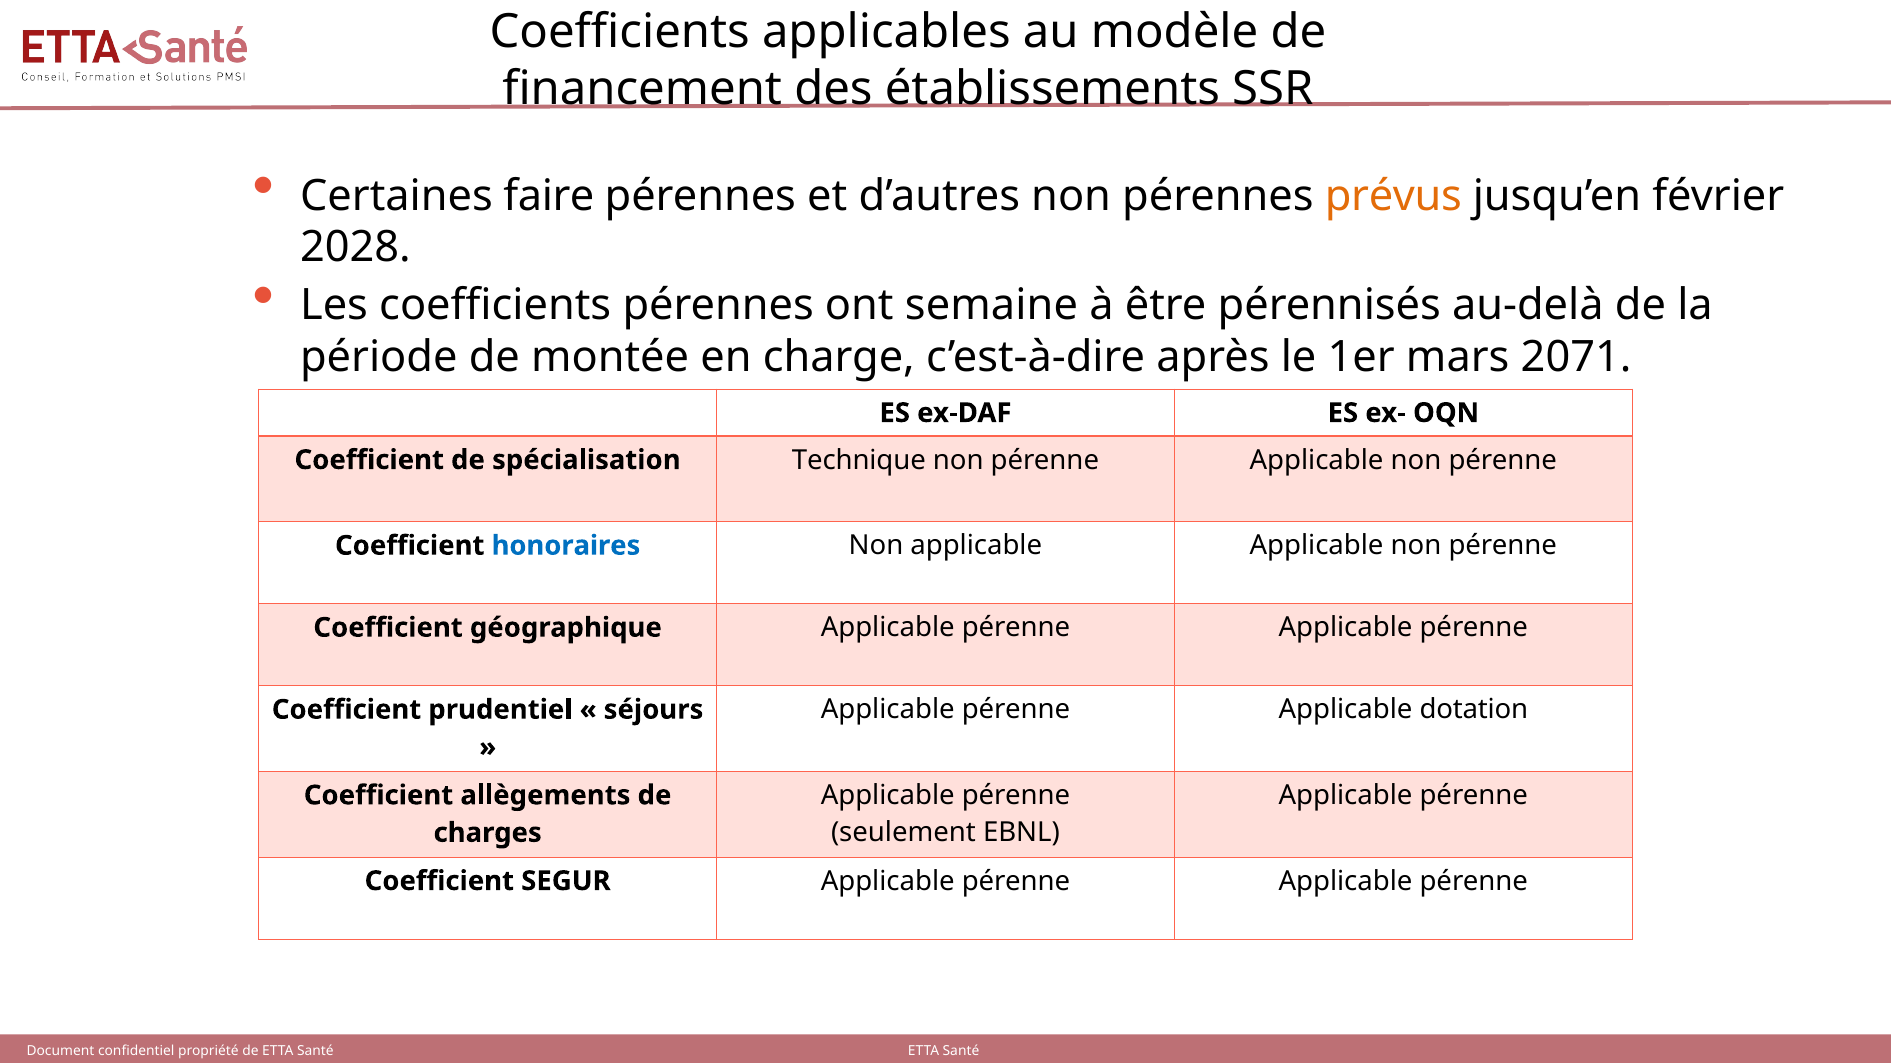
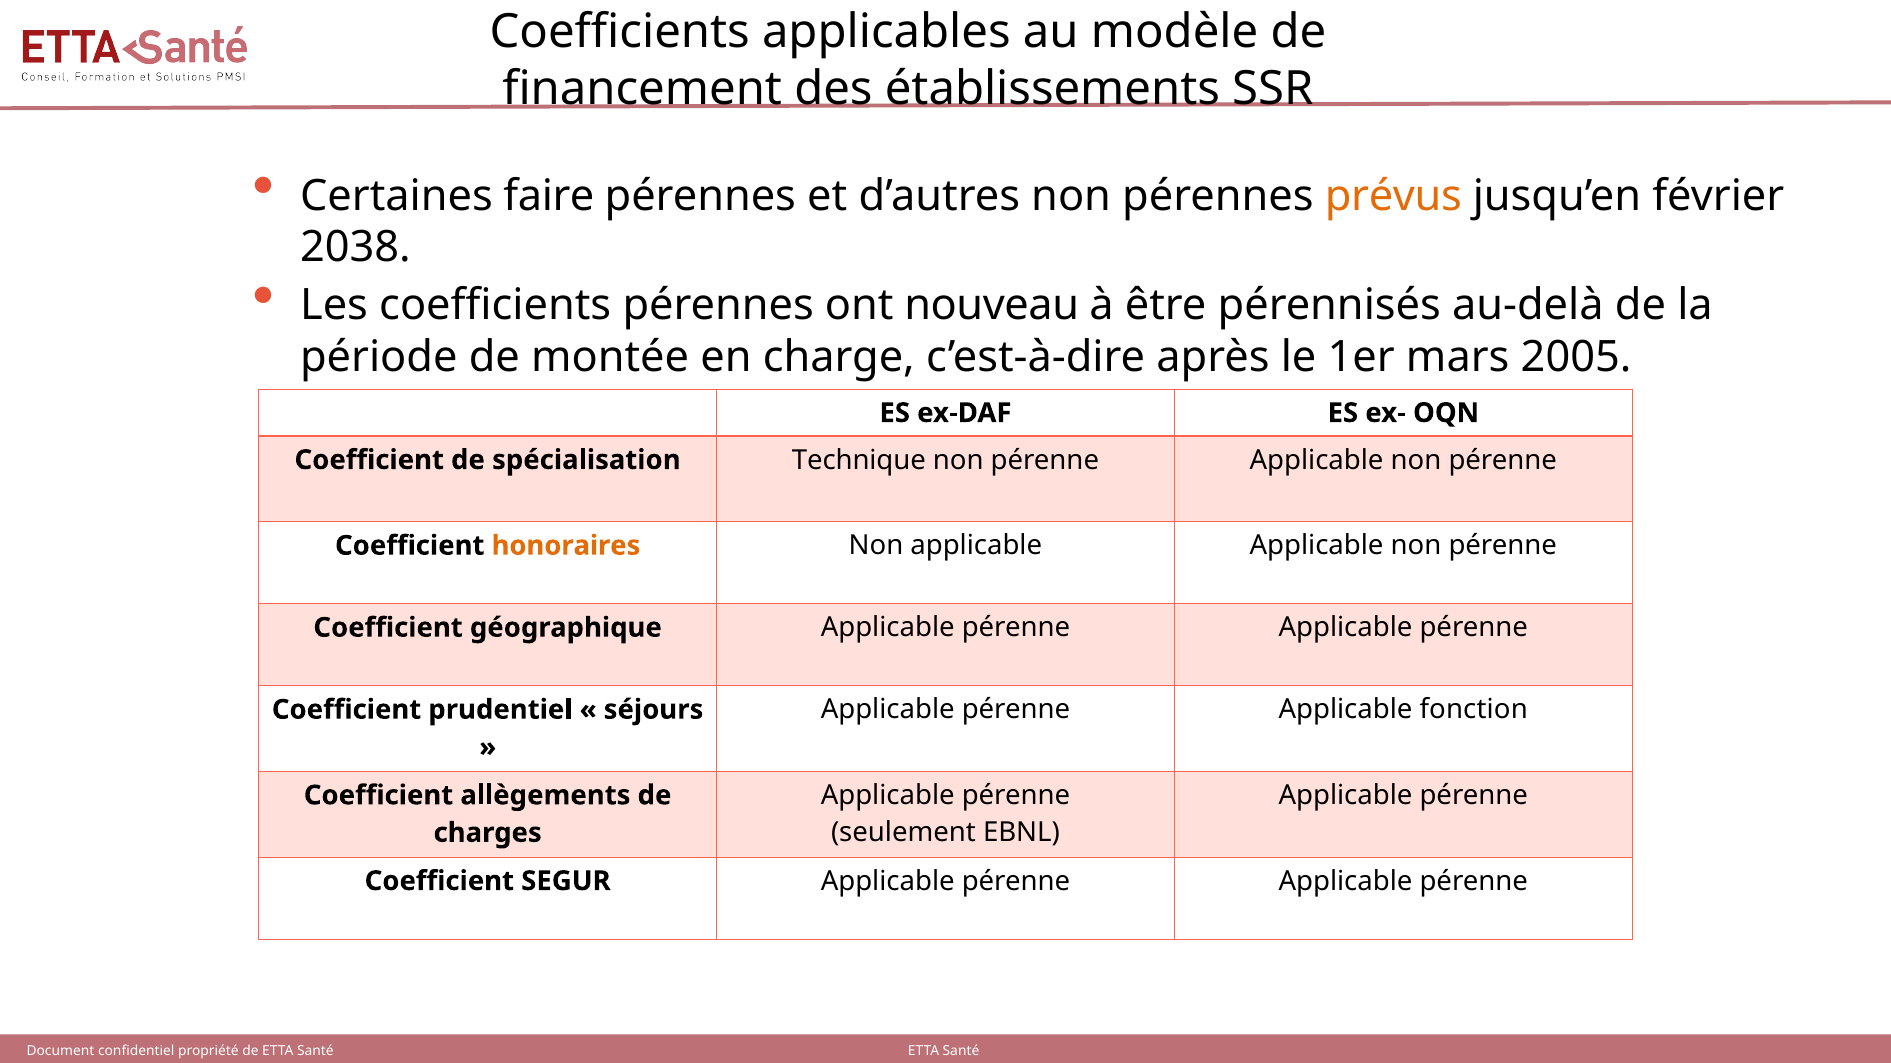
2028: 2028 -> 2038
semaine: semaine -> nouveau
2071: 2071 -> 2005
honoraires colour: blue -> orange
dotation: dotation -> fonction
